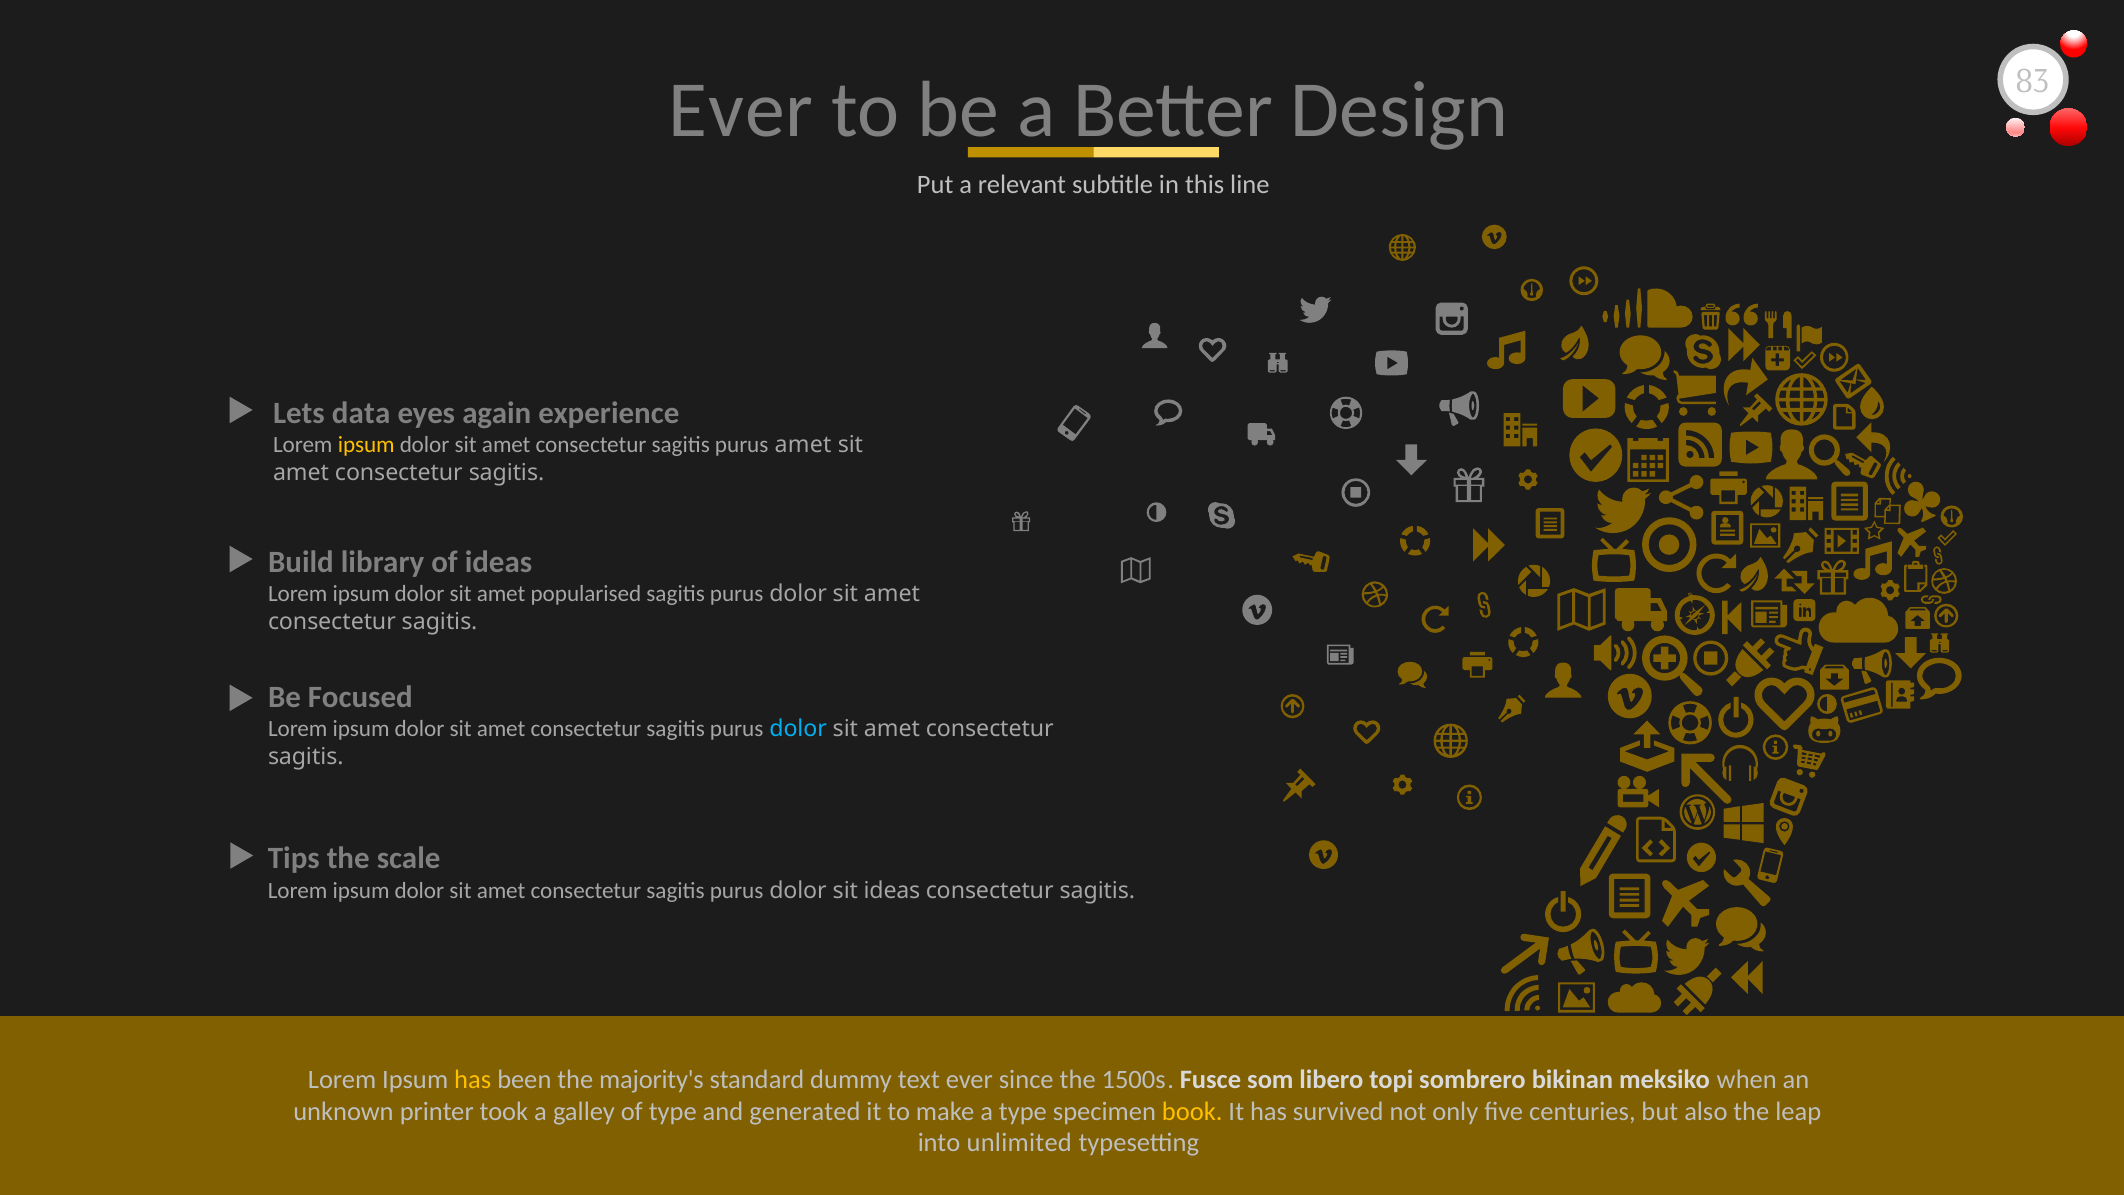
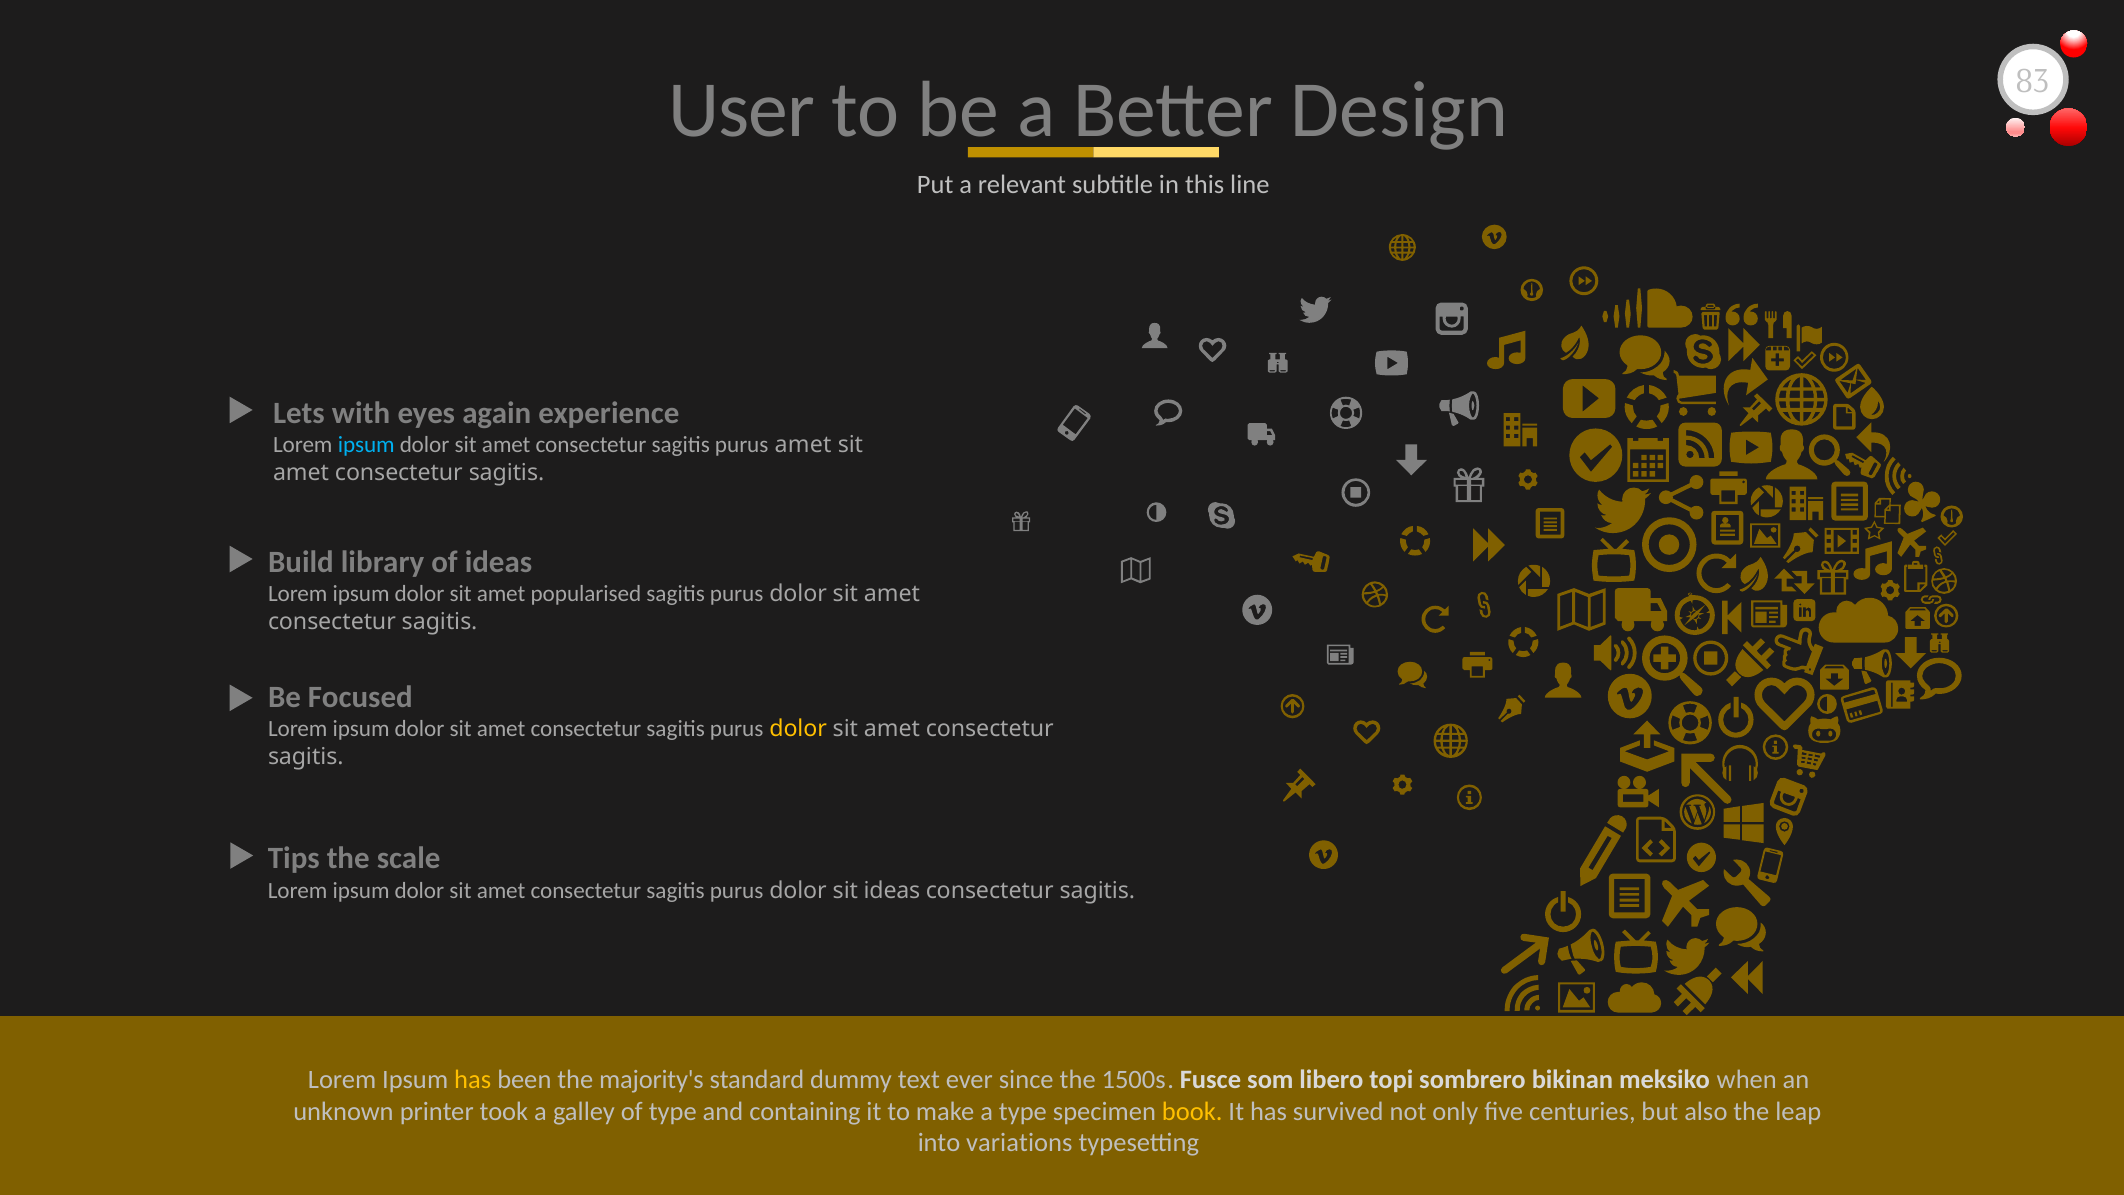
Ever at (741, 110): Ever -> User
data: data -> with
ipsum at (366, 445) colour: yellow -> light blue
dolor at (798, 729) colour: light blue -> yellow
generated: generated -> containing
unlimited: unlimited -> variations
